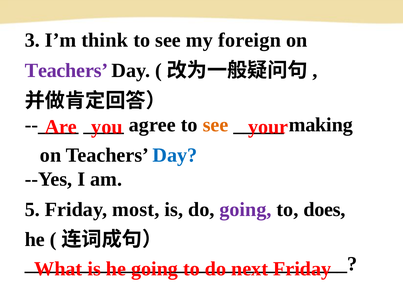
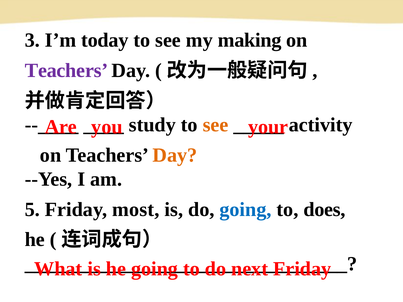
think: think -> today
foreign: foreign -> making
agree: agree -> study
making: making -> activity
Day at (175, 155) colour: blue -> orange
going at (246, 210) colour: purple -> blue
